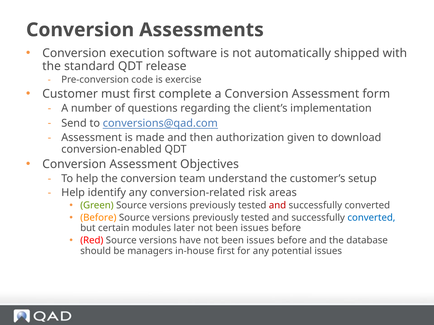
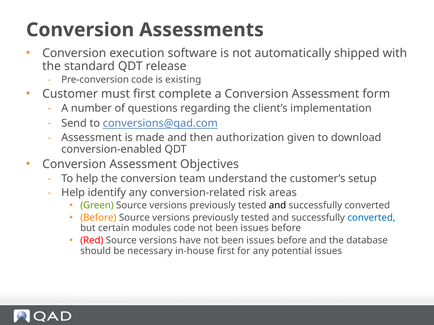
exercise: exercise -> existing
and at (277, 206) colour: red -> black
modules later: later -> code
managers: managers -> necessary
